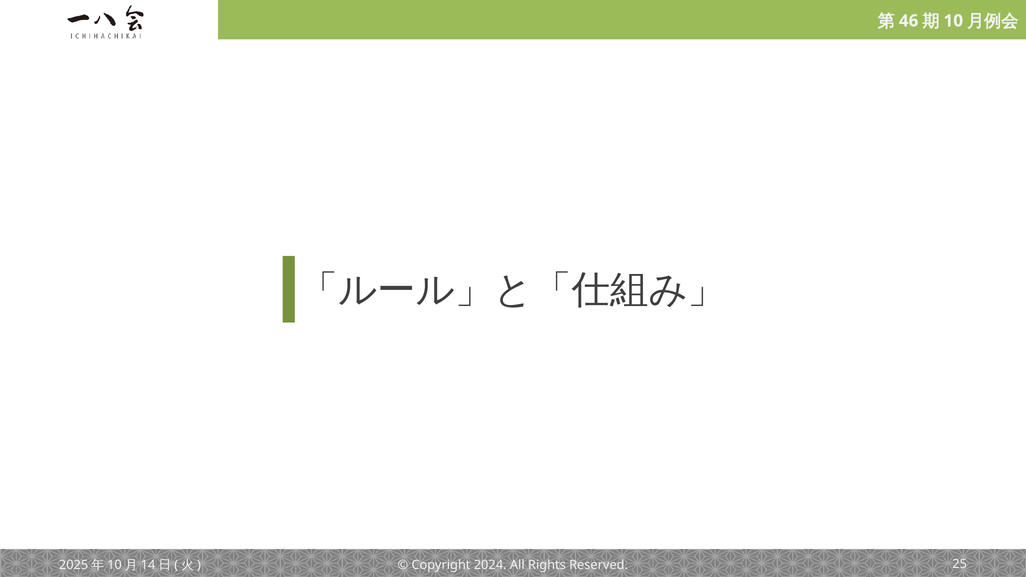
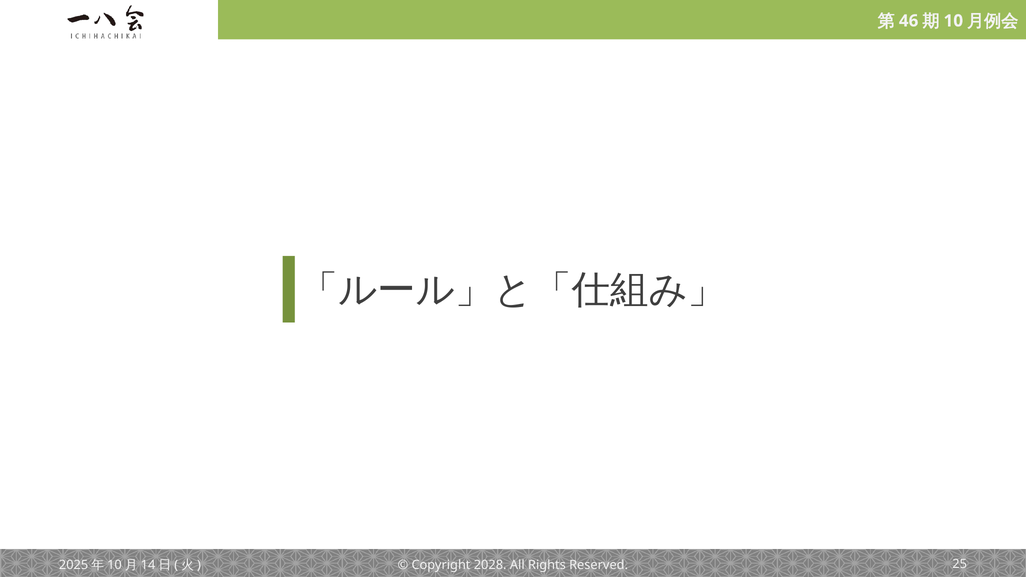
2024: 2024 -> 2028
